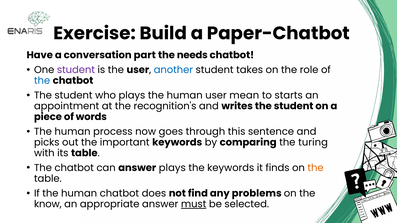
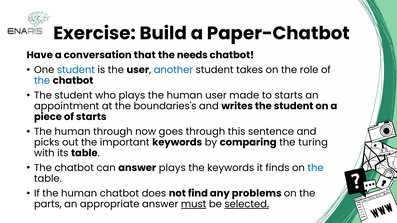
part: part -> that
student at (76, 70) colour: purple -> blue
mean: mean -> made
recognition's: recognition's -> boundaries's
of words: words -> starts
human process: process -> through
the at (316, 168) colour: orange -> blue
know: know -> parts
selected underline: none -> present
